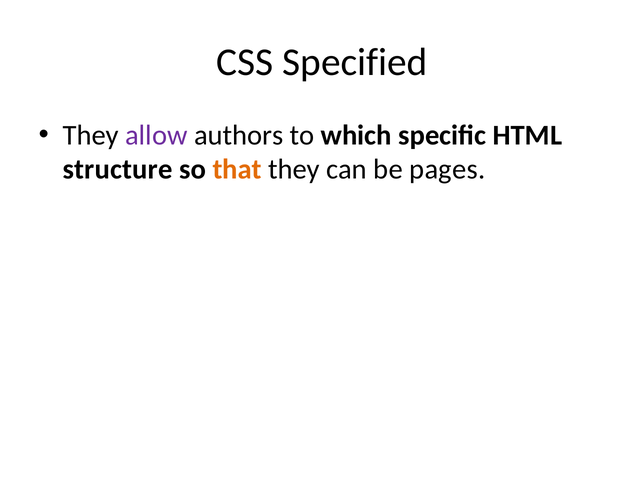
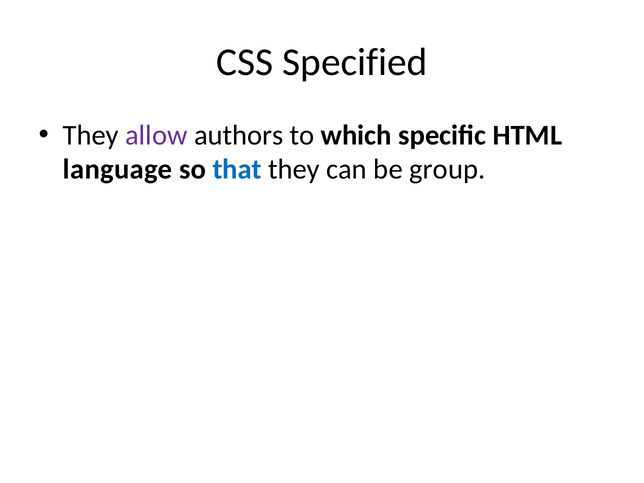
structure: structure -> language
that colour: orange -> blue
pages: pages -> group
